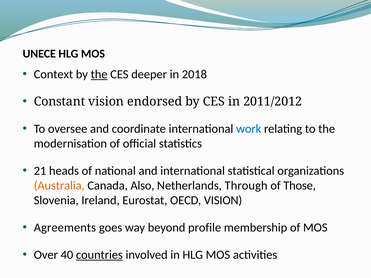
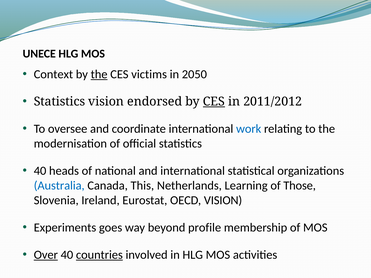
deeper: deeper -> victims
2018: 2018 -> 2050
Constant at (59, 102): Constant -> Statistics
CES at (214, 102) underline: none -> present
21 at (40, 171): 21 -> 40
Australia colour: orange -> blue
Also: Also -> This
Through: Through -> Learning
Agreements: Agreements -> Experiments
Over underline: none -> present
